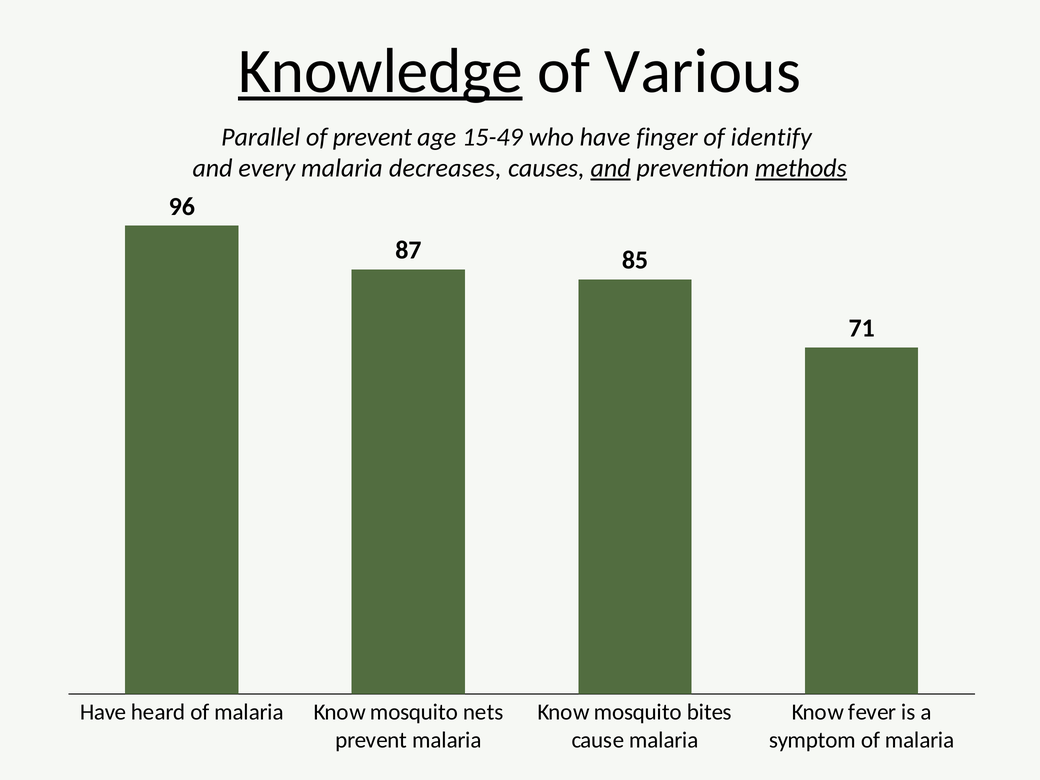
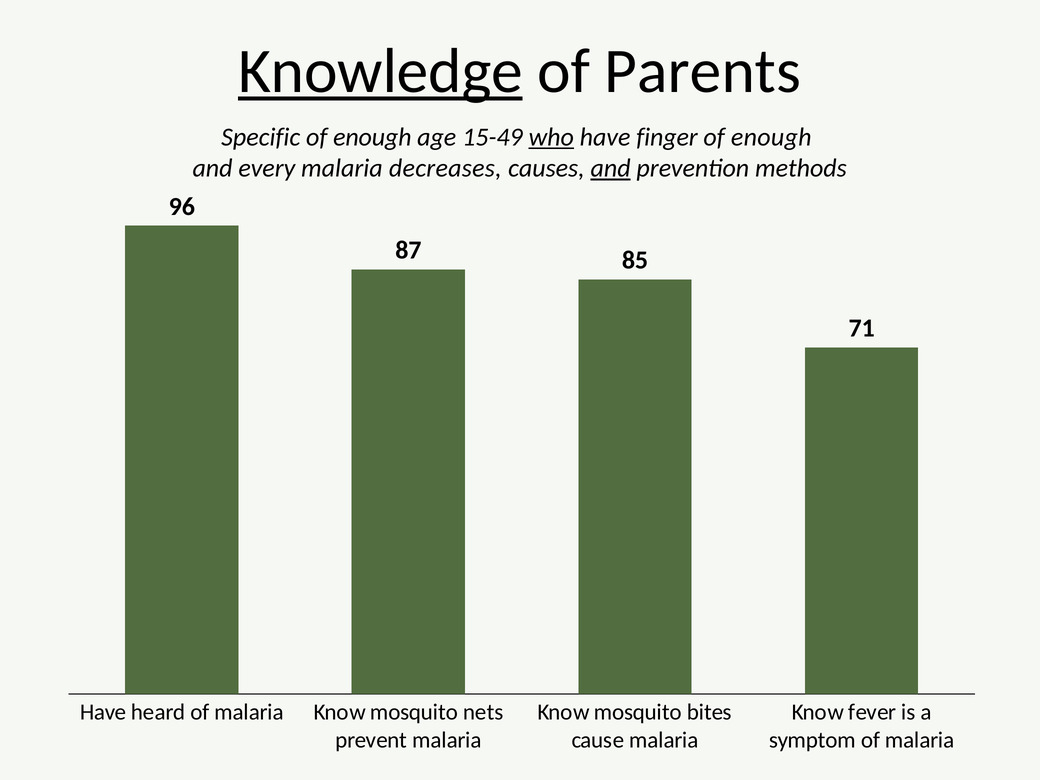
Various: Various -> Parents
Parallel: Parallel -> Specific
prevent at (372, 137): prevent -> enough
who underline: none -> present
identify at (771, 137): identify -> enough
methods underline: present -> none
